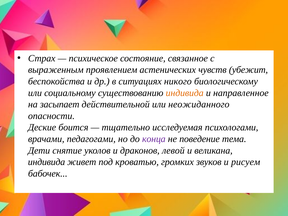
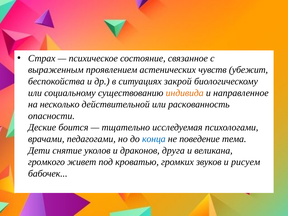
никого: никого -> закрой
засыпает: засыпает -> несколько
неожиданного: неожиданного -> раскованность
конца colour: purple -> blue
левой: левой -> друга
индивида at (46, 162): индивида -> громкого
